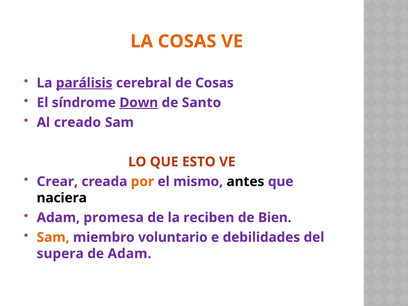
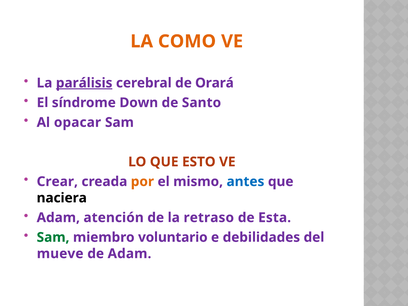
LA COSAS: COSAS -> COMO
de Cosas: Cosas -> Orará
Down underline: present -> none
creado: creado -> opacar
antes colour: black -> blue
promesa: promesa -> atención
reciben: reciben -> retraso
Bien: Bien -> Esta
Sam at (53, 237) colour: orange -> green
supera: supera -> mueve
